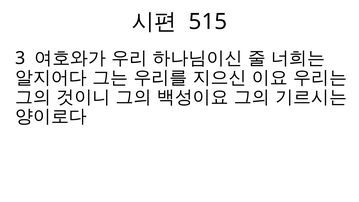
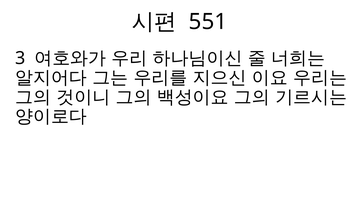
515: 515 -> 551
